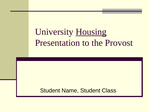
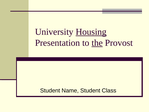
the underline: none -> present
